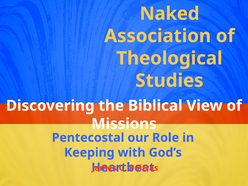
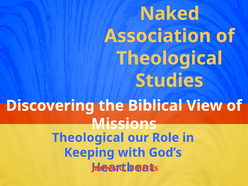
Pentecostal at (88, 138): Pentecostal -> Theological
